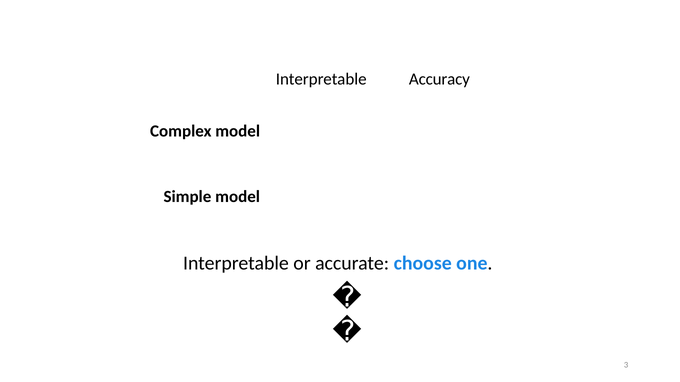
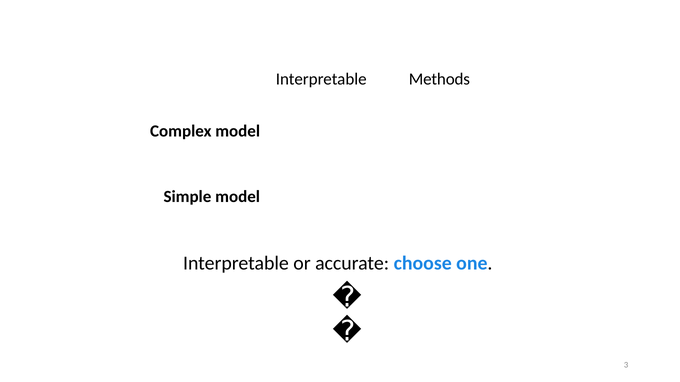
Accuracy: Accuracy -> Methods
